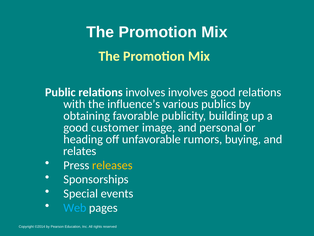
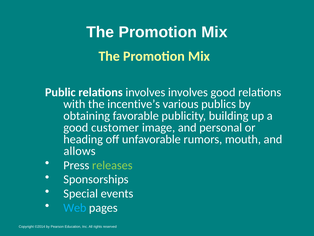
influence’s: influence’s -> incentive’s
buying: buying -> mouth
relates: relates -> allows
releases colour: yellow -> light green
